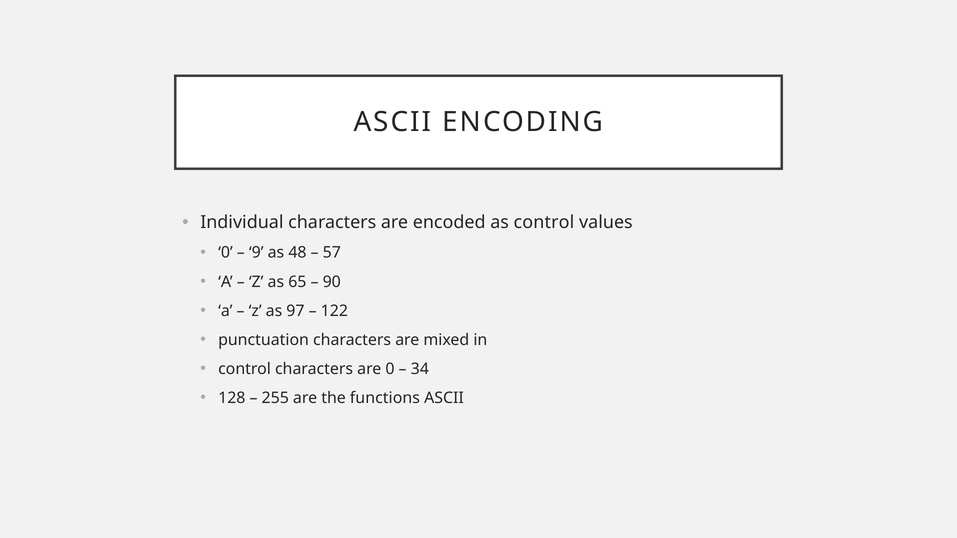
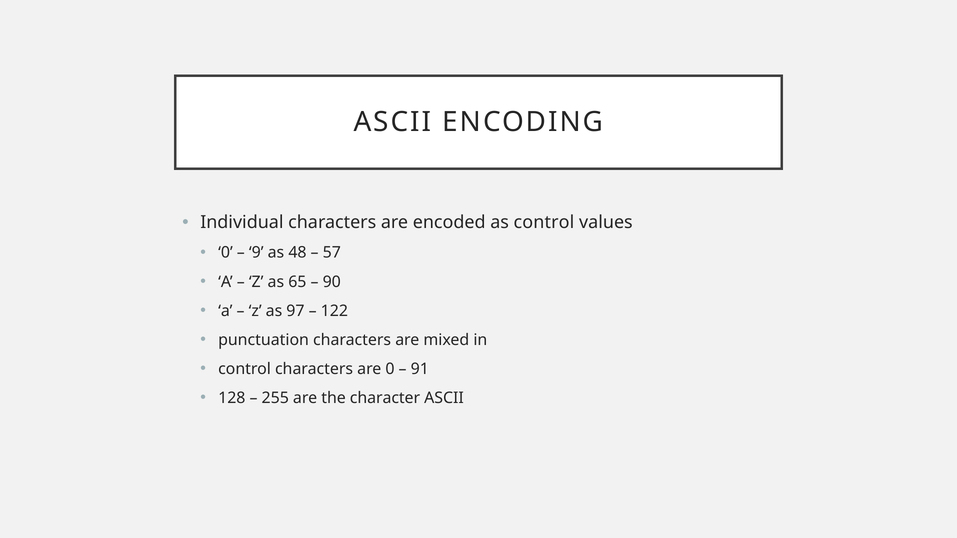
34: 34 -> 91
functions: functions -> character
